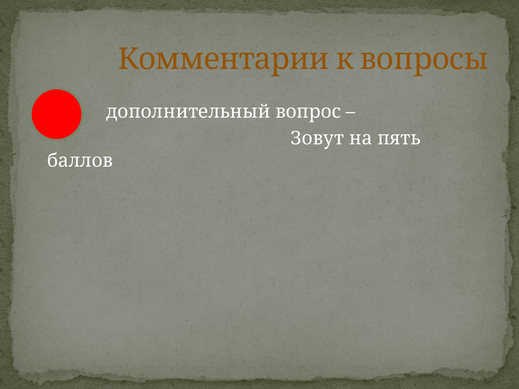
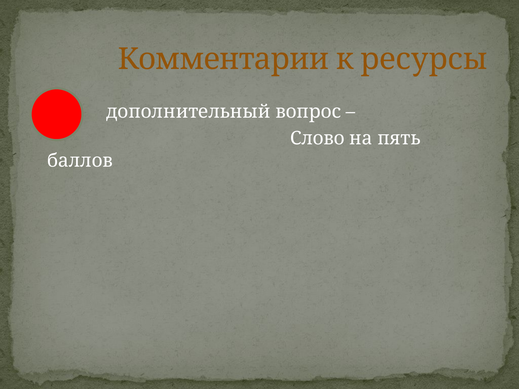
вопросы: вопросы -> ресурсы
Зовут: Зовут -> Слово
